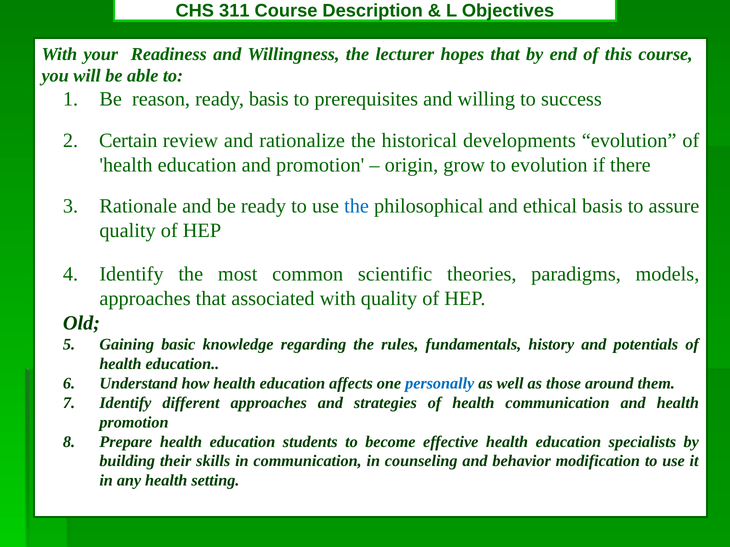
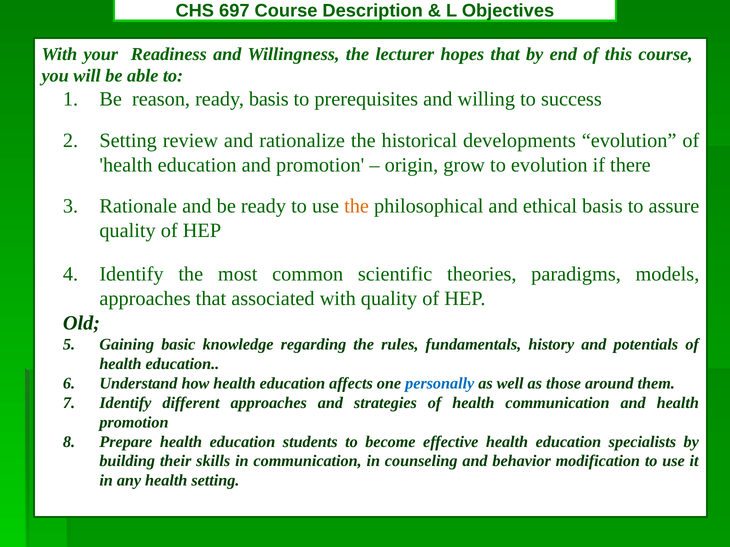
311: 311 -> 697
Certain at (128, 141): Certain -> Setting
the at (357, 206) colour: blue -> orange
